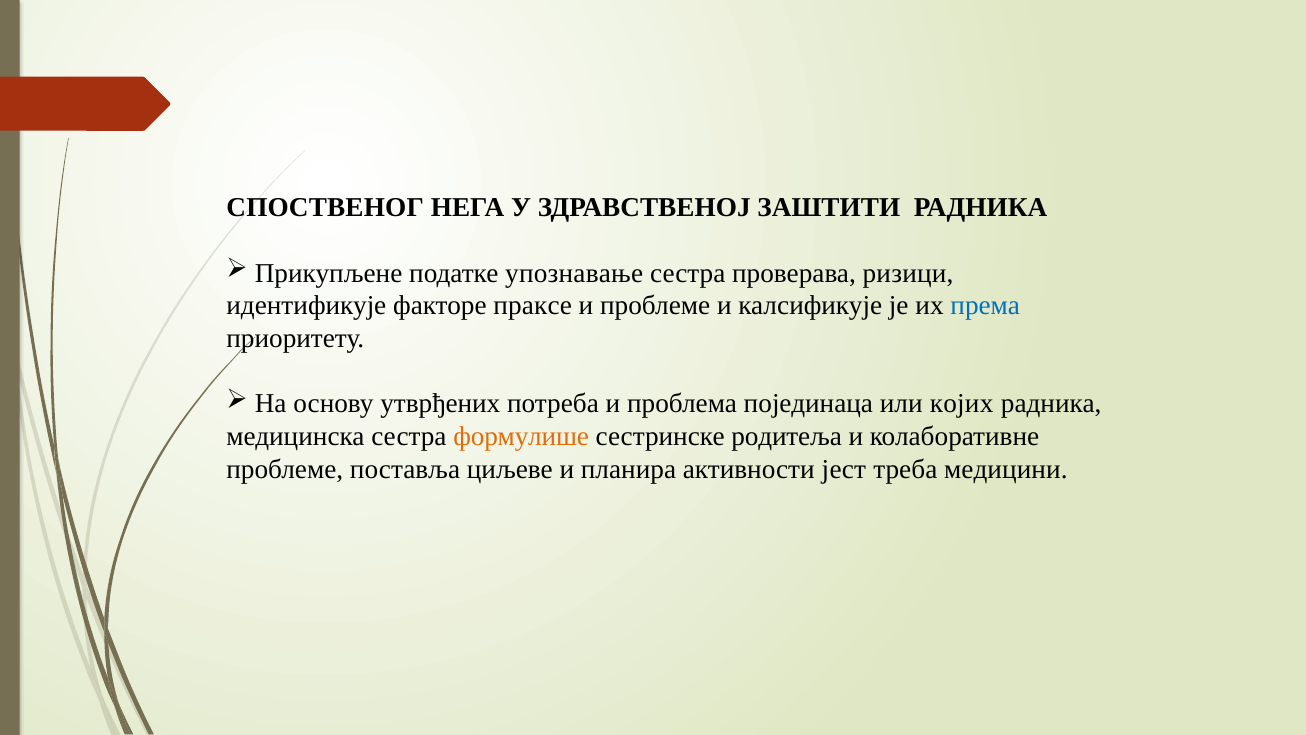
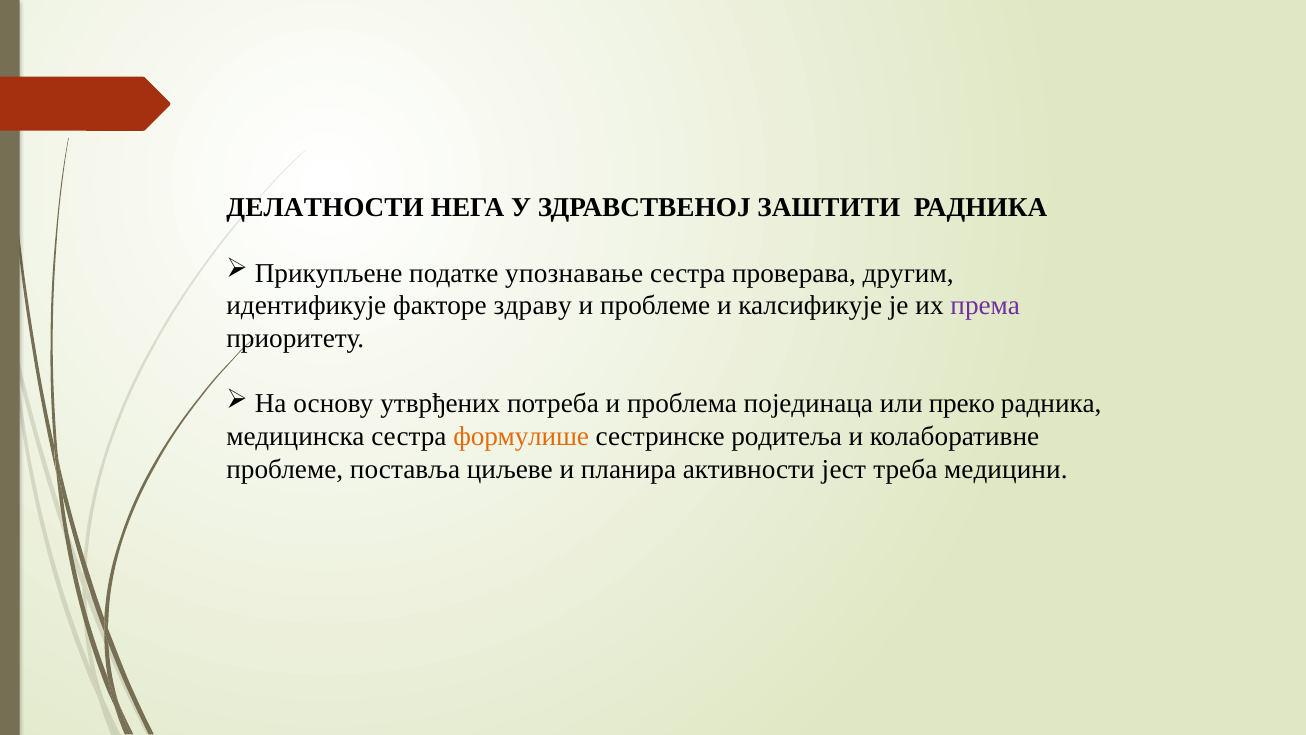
СПОСТВЕНОГ: СПОСТВЕНОГ -> ДЕЛАТНОСТИ
ризици: ризици -> другим
праксе: праксе -> здраву
према colour: blue -> purple
којих: којих -> преко
